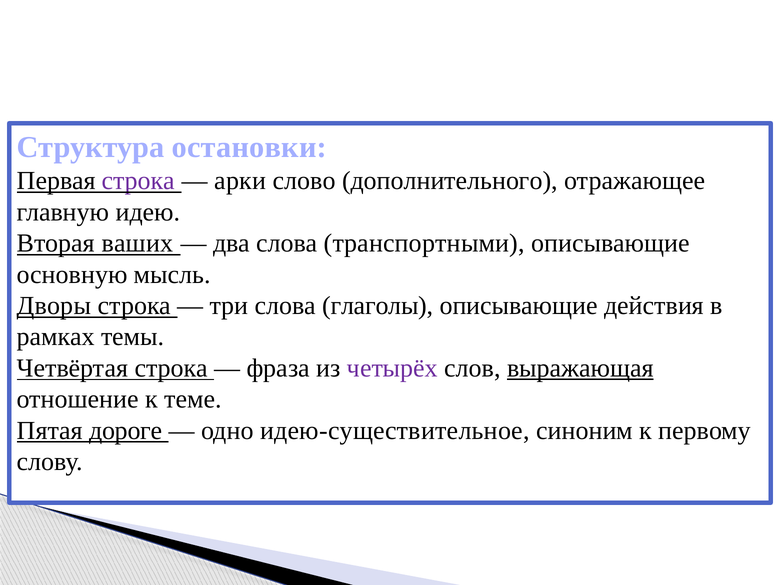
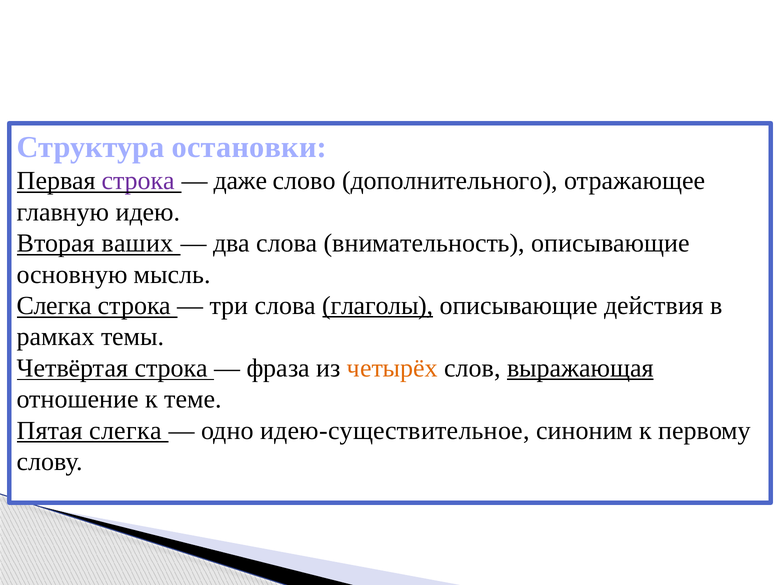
арки: арки -> даже
транспортными: транспортными -> внимательность
Дворы at (54, 306): Дворы -> Слегка
глаголы underline: none -> present
четырёх colour: purple -> orange
Пятая дороге: дороге -> слегка
